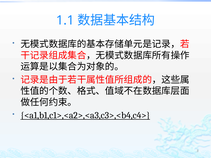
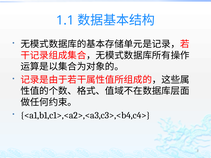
<a1,b1,c1>,<a2>,<a3,c3>,<b4,c4> underline: present -> none
